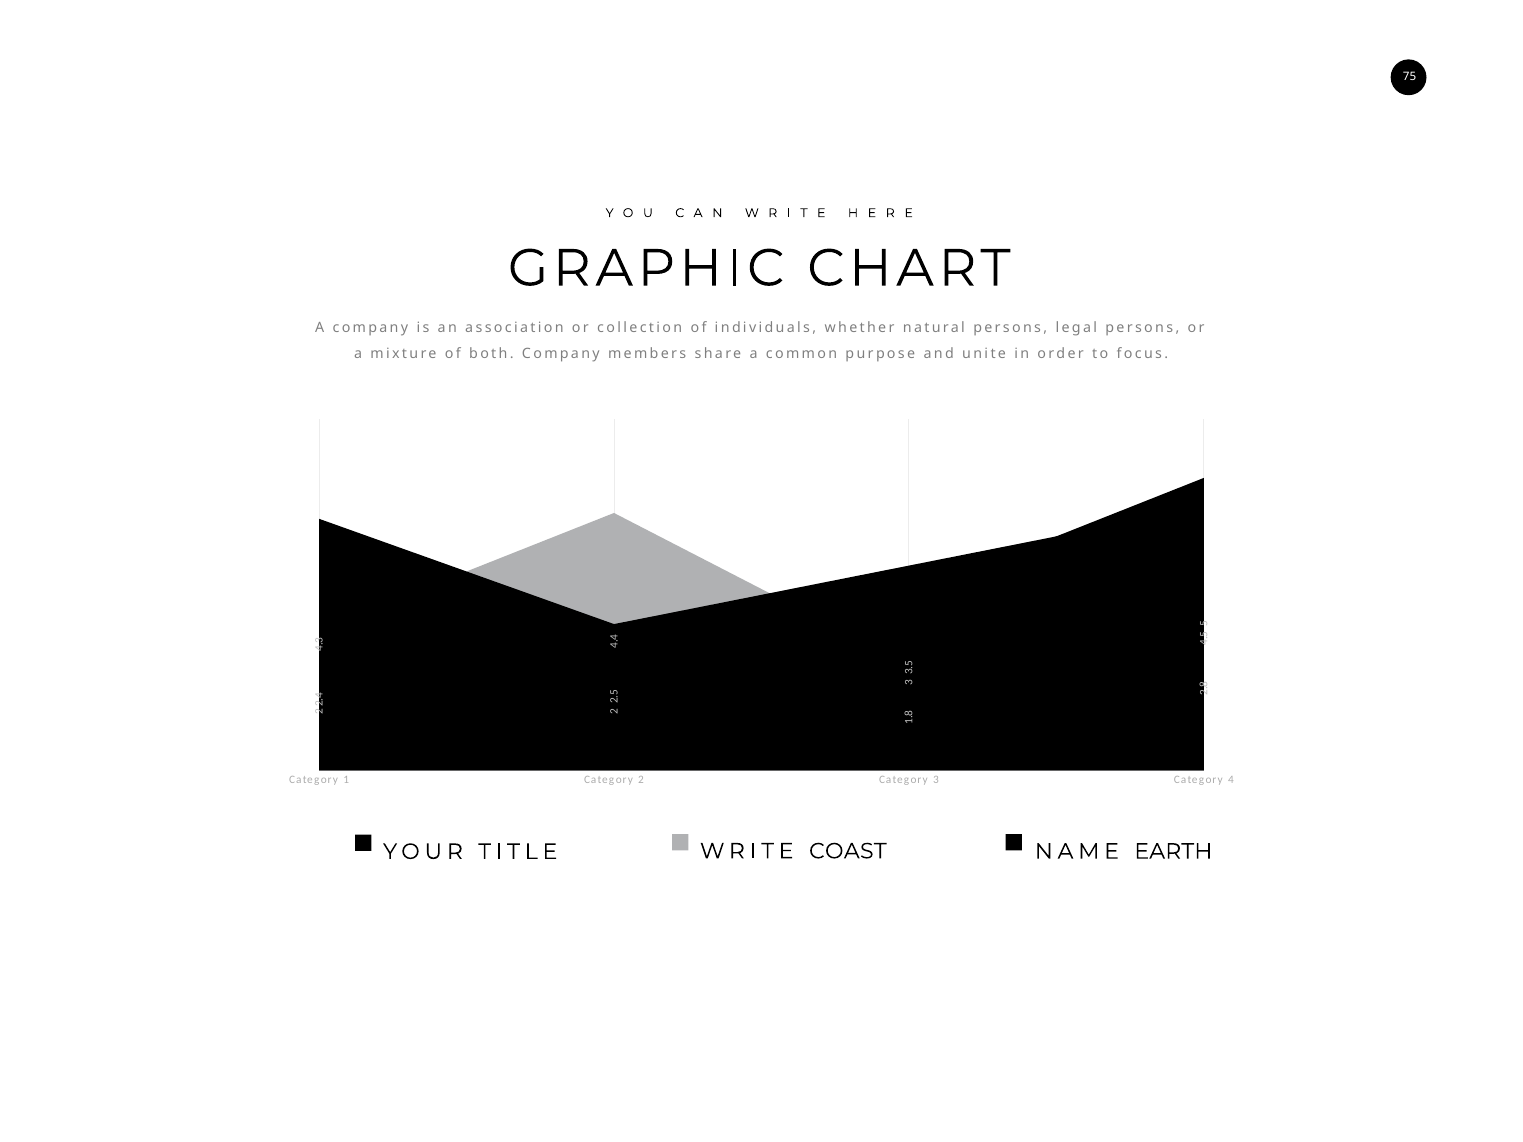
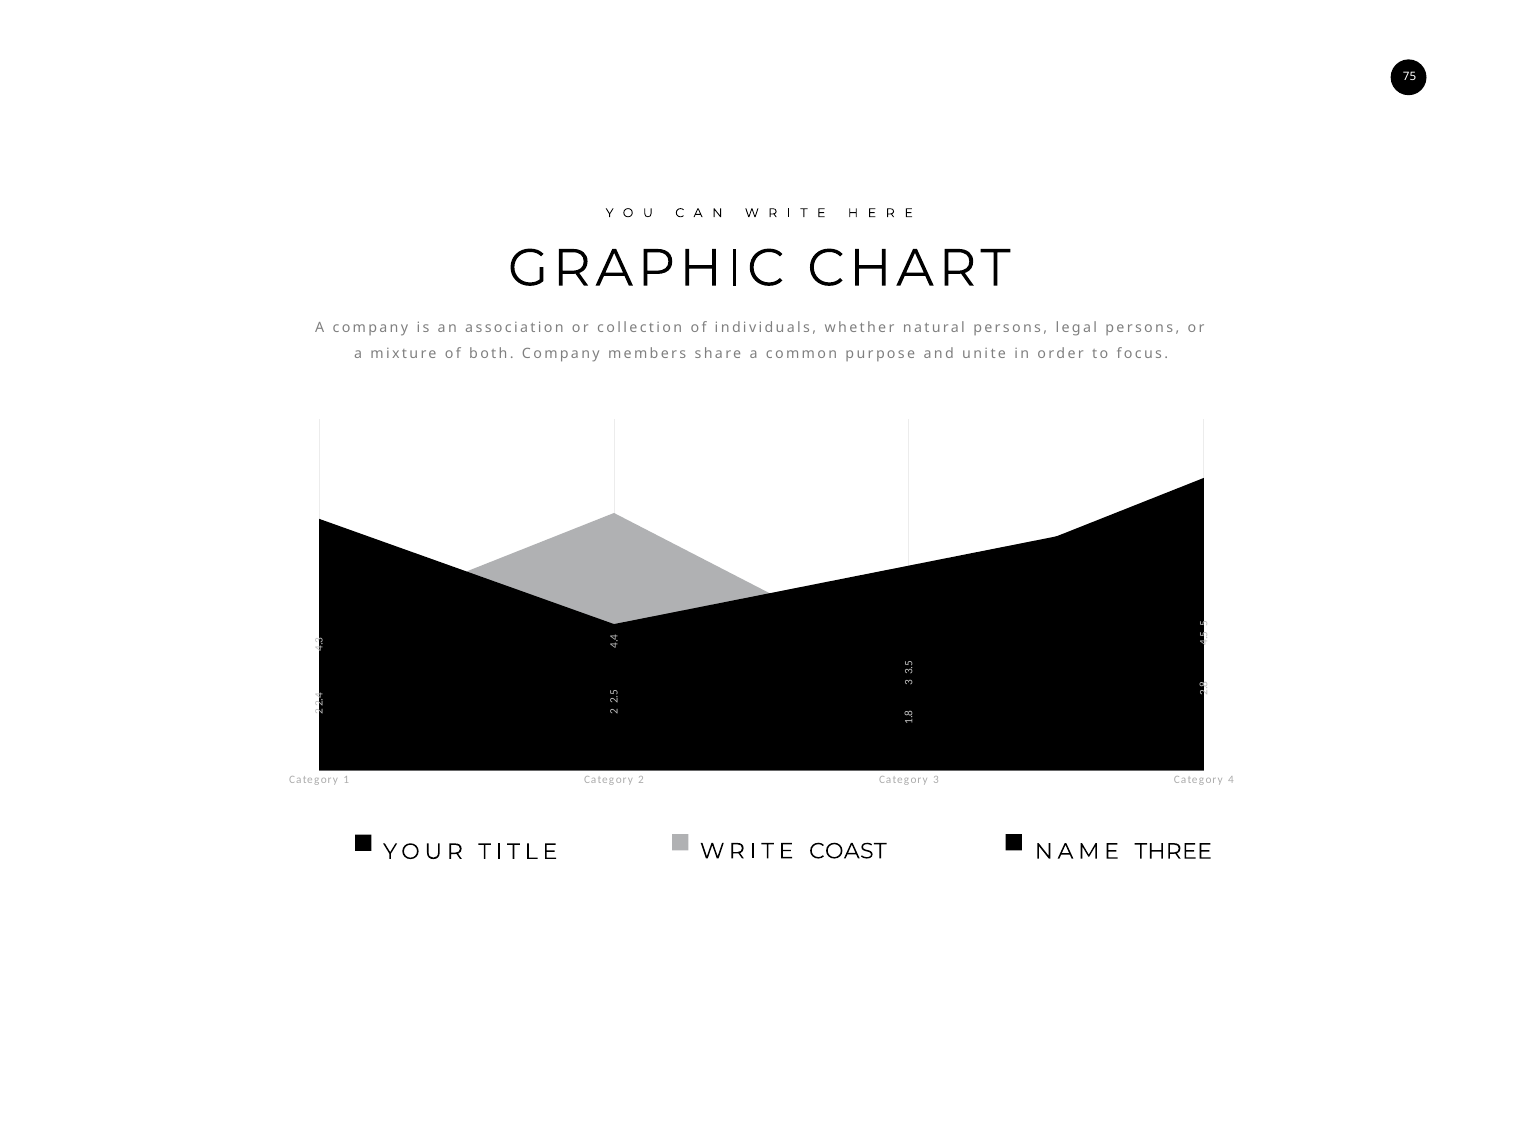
EARTH: EARTH -> THREE
